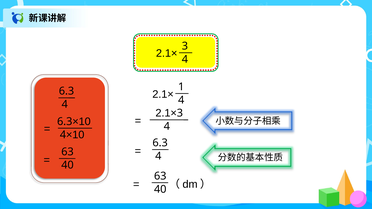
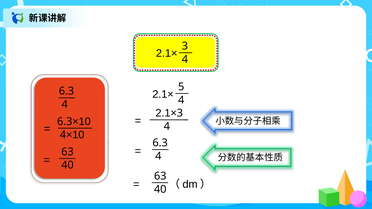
1: 1 -> 5
